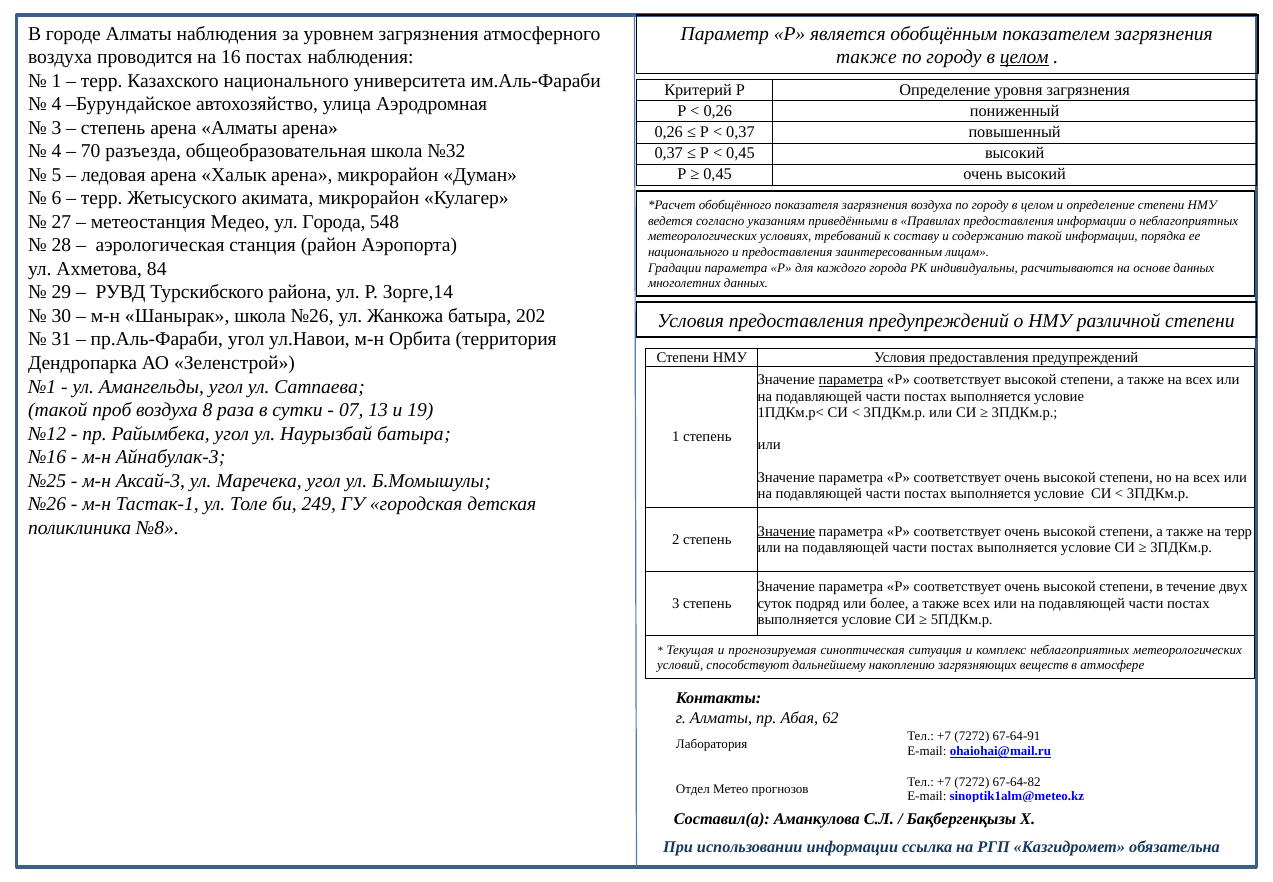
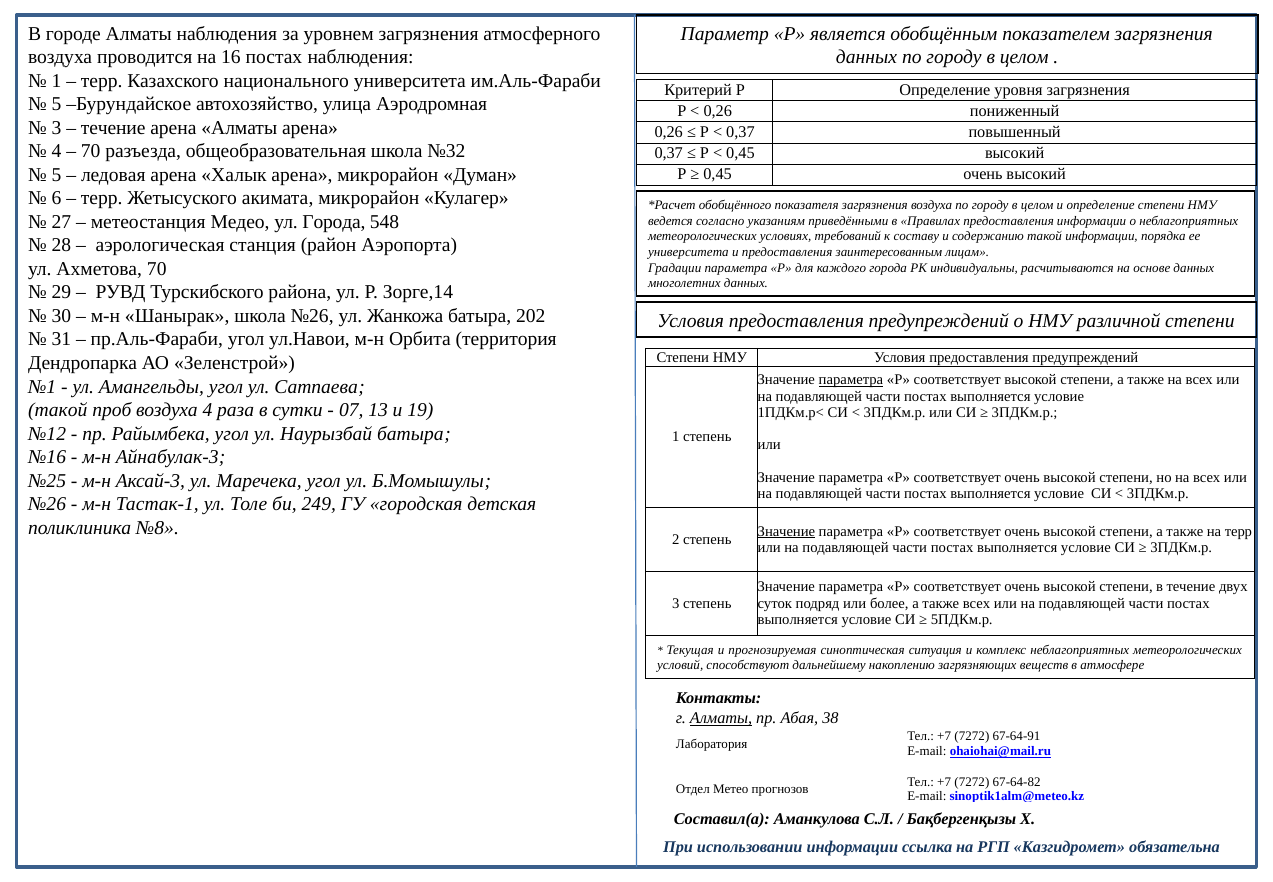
также at (866, 57): также -> данных
целом at (1024, 57) underline: present -> none
4 at (56, 104): 4 -> 5
степень at (113, 128): степень -> течение
национального at (688, 252): национального -> университета
Ахметова 84: 84 -> 70
воздуха 8: 8 -> 4
Алматы at (721, 717) underline: none -> present
62: 62 -> 38
